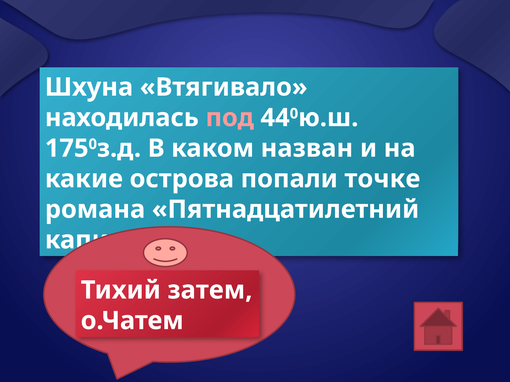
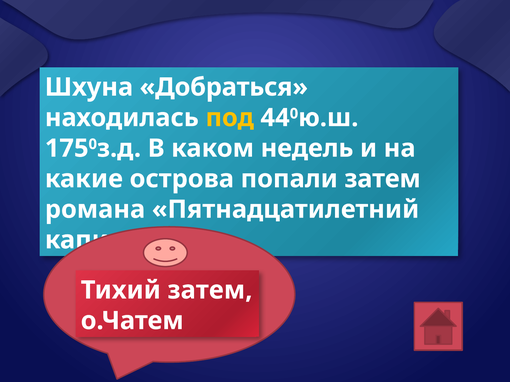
Втягивало: Втягивало -> Добраться
под colour: pink -> yellow
назван: назван -> недель
точке at (382, 179): точке -> затем
